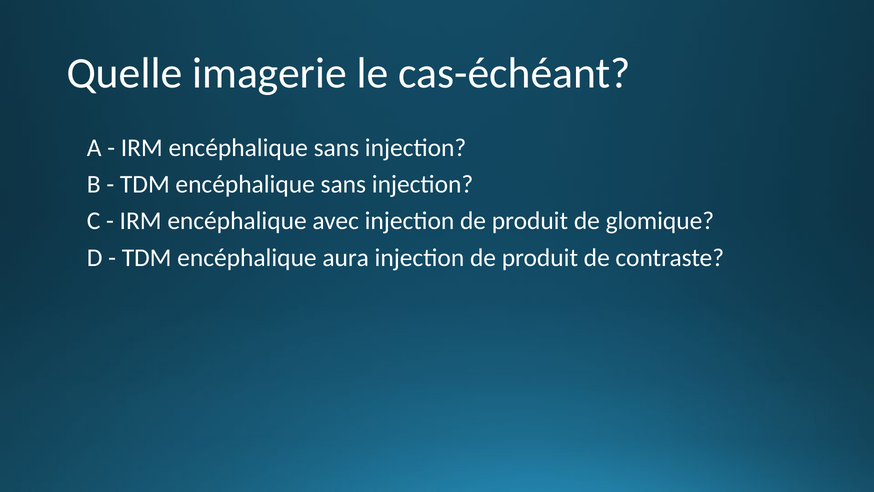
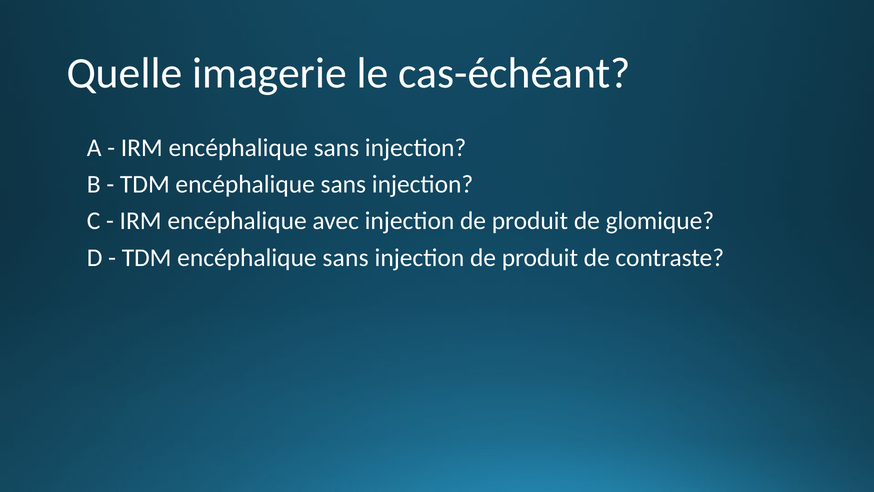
aura at (346, 257): aura -> sans
